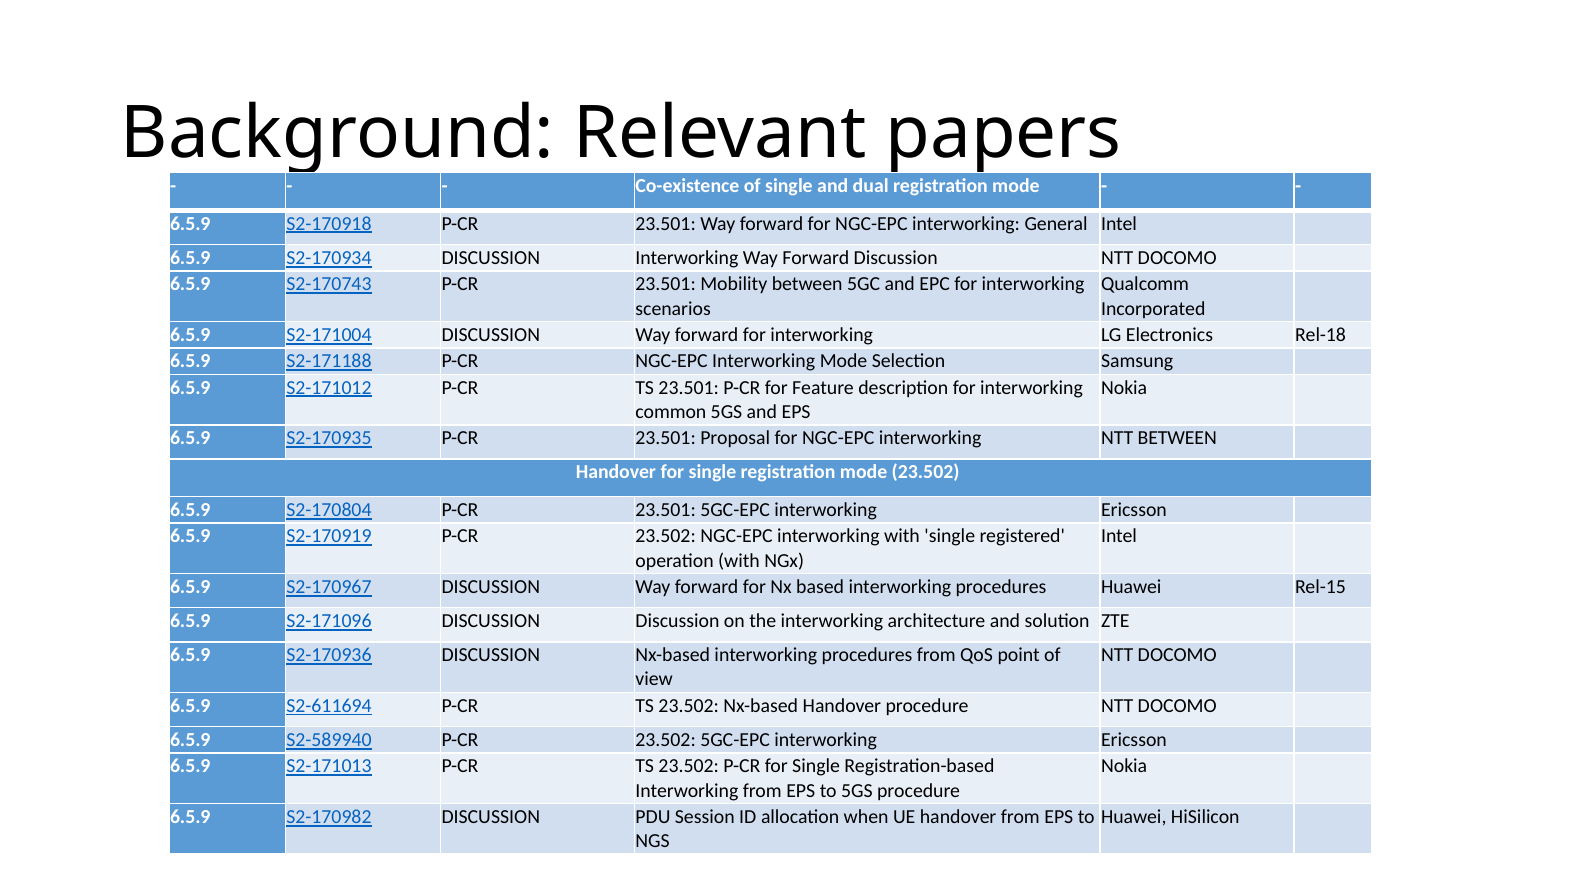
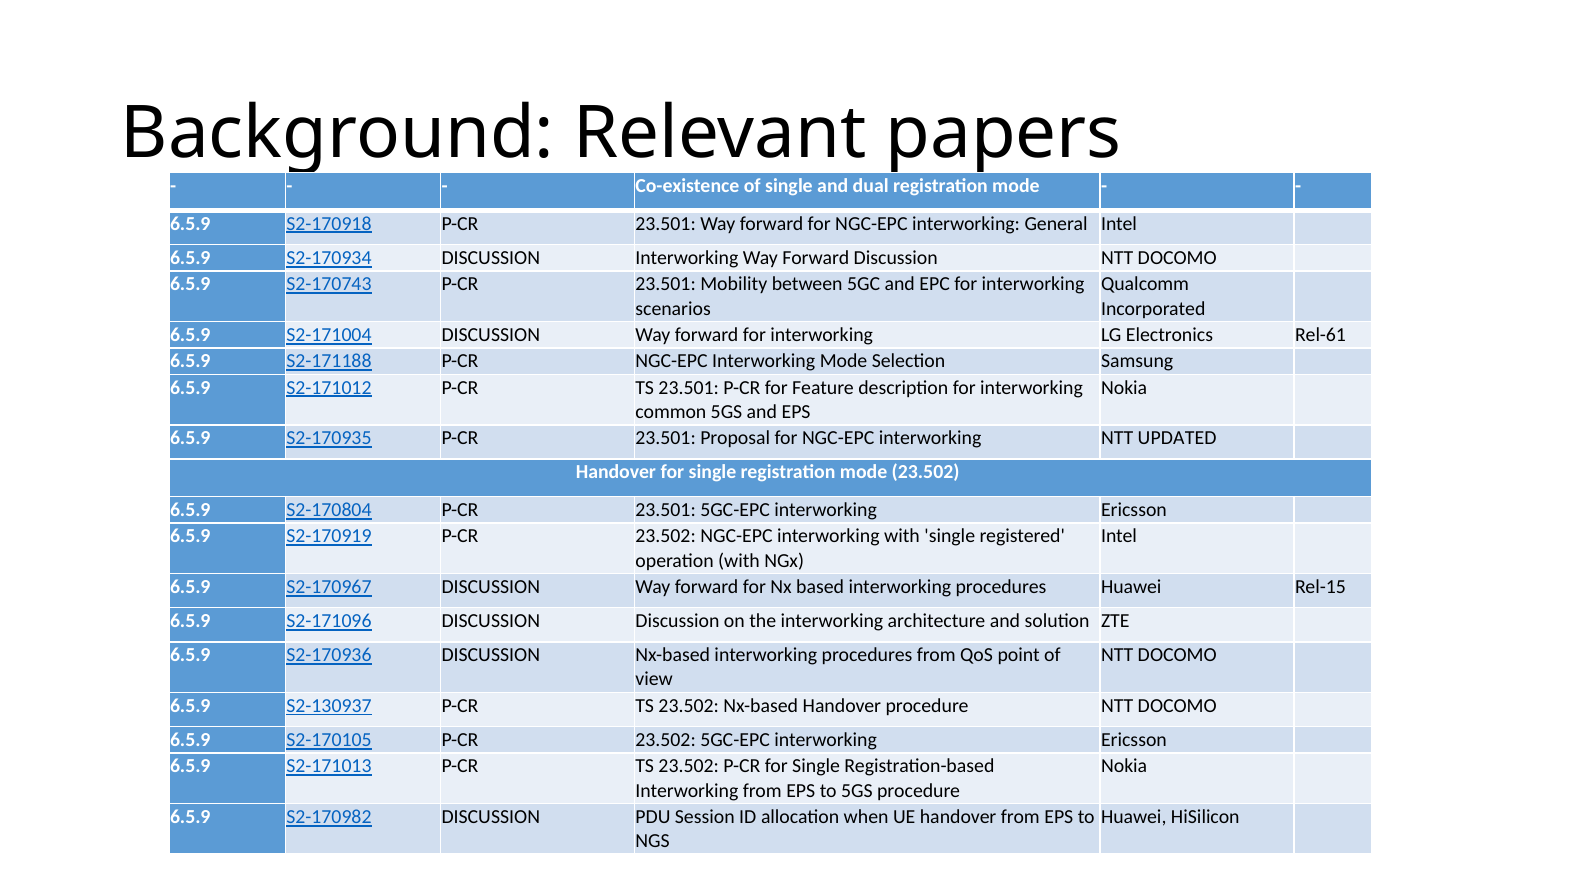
Rel-18: Rel-18 -> Rel-61
NTT BETWEEN: BETWEEN -> UPDATED
S2-611694: S2-611694 -> S2-130937
S2-589940: S2-589940 -> S2-170105
